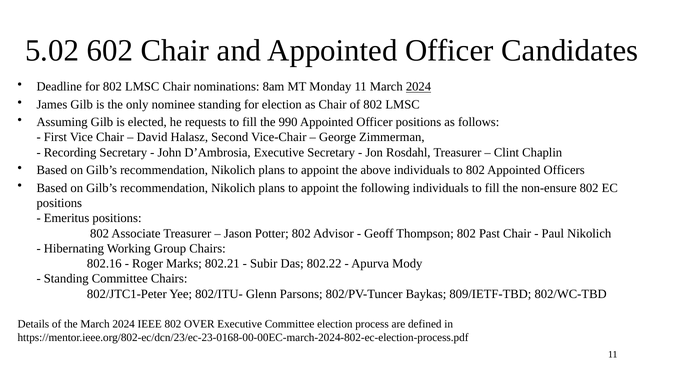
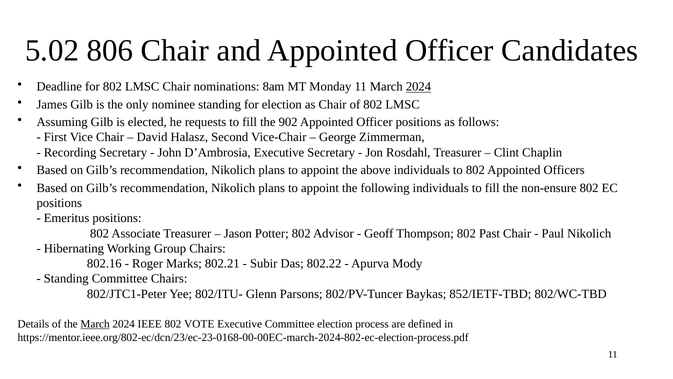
602: 602 -> 806
990: 990 -> 902
809/IETF-TBD: 809/IETF-TBD -> 852/IETF-TBD
March at (95, 324) underline: none -> present
OVER: OVER -> VOTE
